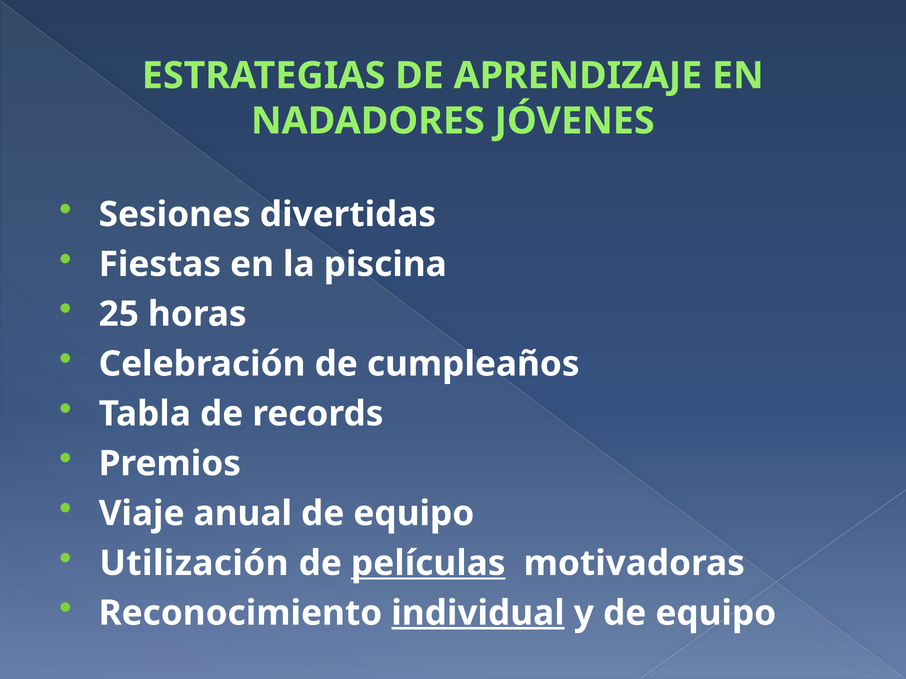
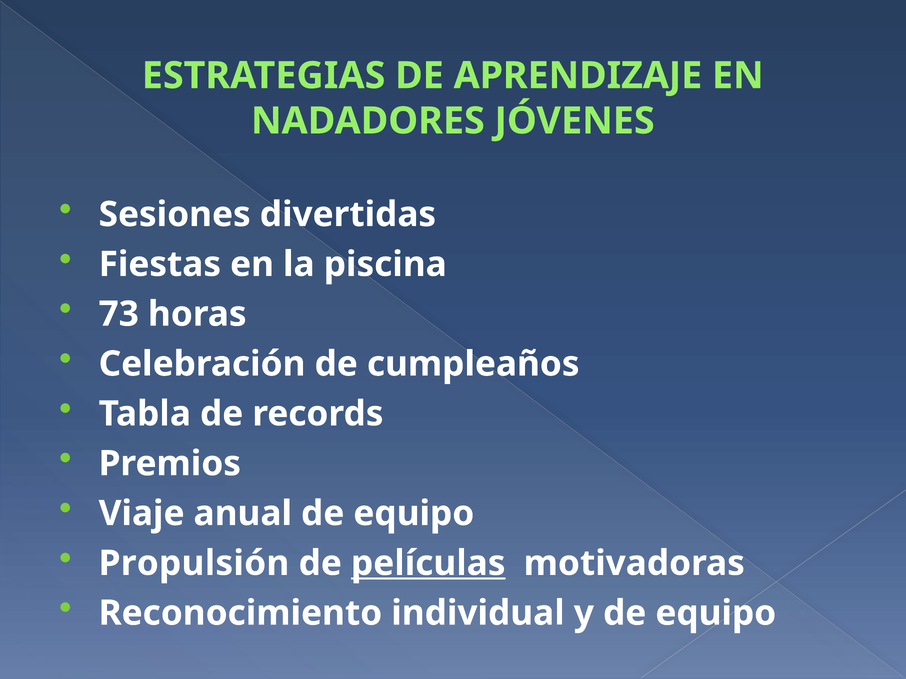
25: 25 -> 73
Utilización: Utilización -> Propulsión
individual underline: present -> none
